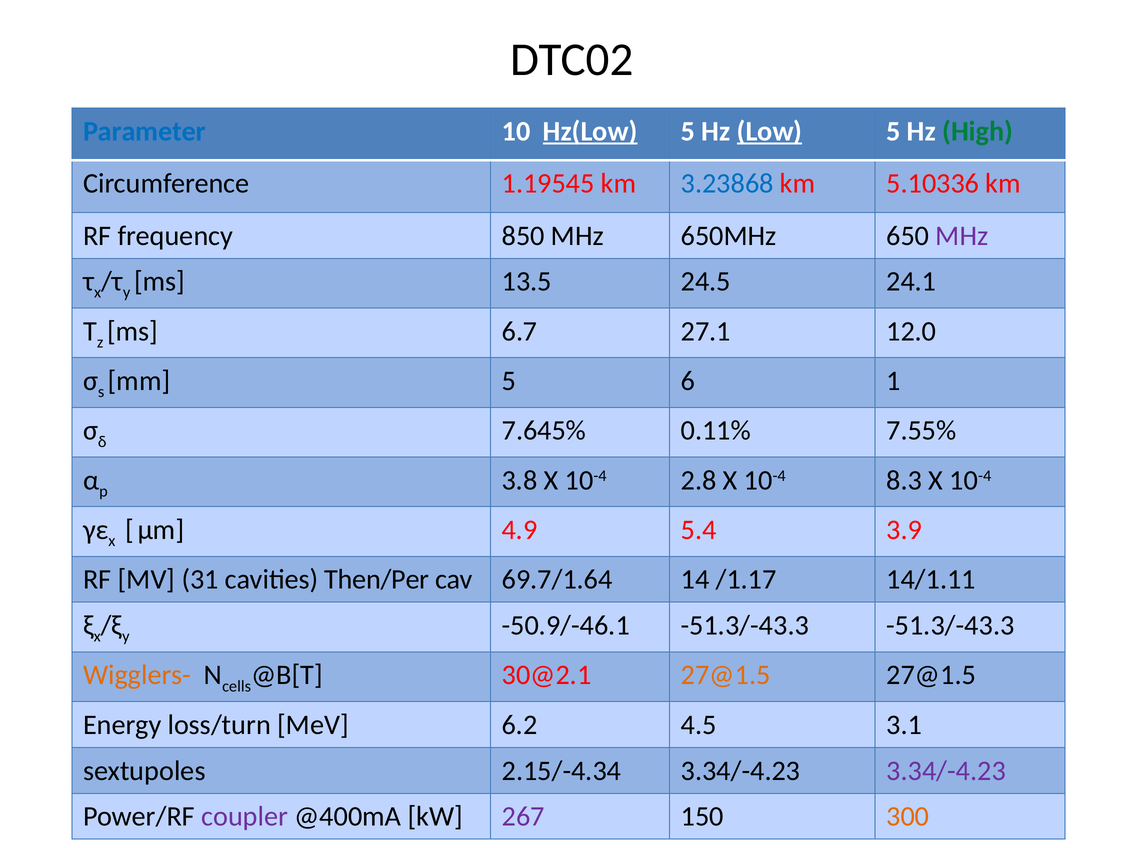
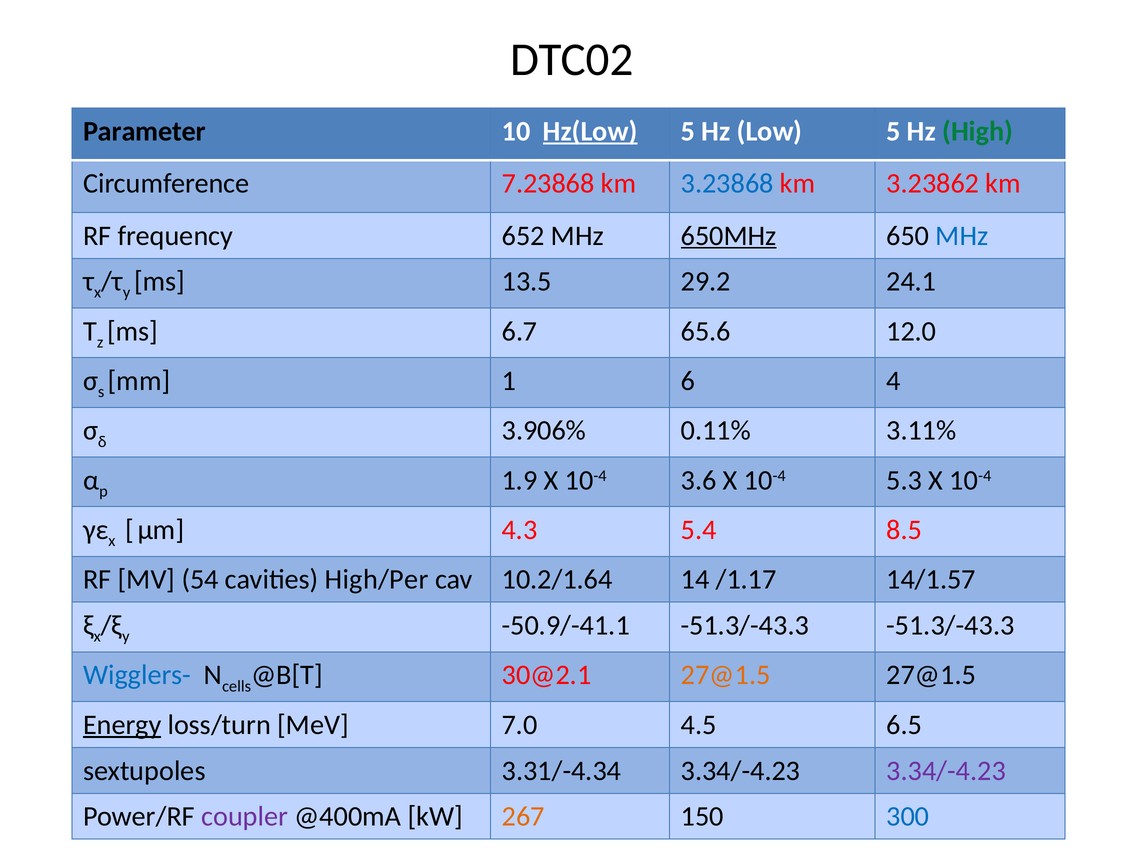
Parameter colour: blue -> black
Low underline: present -> none
1.19545: 1.19545 -> 7.23868
5.10336: 5.10336 -> 3.23862
850: 850 -> 652
650MHz underline: none -> present
MHz at (962, 236) colour: purple -> blue
24.5: 24.5 -> 29.2
27.1: 27.1 -> 65.6
mm 5: 5 -> 1
1: 1 -> 4
7.645%: 7.645% -> 3.906%
7.55%: 7.55% -> 3.11%
3.8: 3.8 -> 1.9
2.8: 2.8 -> 3.6
8.3: 8.3 -> 5.3
4.9: 4.9 -> 4.3
3.9: 3.9 -> 8.5
31: 31 -> 54
Then/Per: Then/Per -> High/Per
69.7/1.64: 69.7/1.64 -> 10.2/1.64
14/1.11: 14/1.11 -> 14/1.57
-50.9/-46.1: -50.9/-46.1 -> -50.9/-41.1
Wigglers- colour: orange -> blue
Energy underline: none -> present
6.2: 6.2 -> 7.0
3.1: 3.1 -> 6.5
2.15/-4.34: 2.15/-4.34 -> 3.31/-4.34
267 colour: purple -> orange
300 colour: orange -> blue
